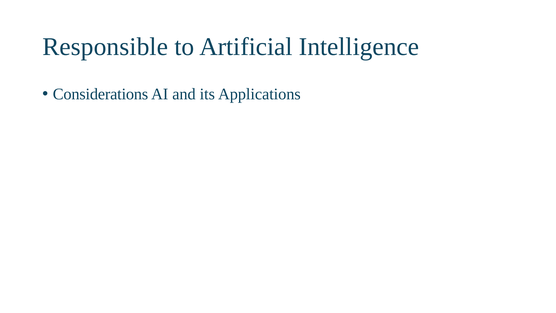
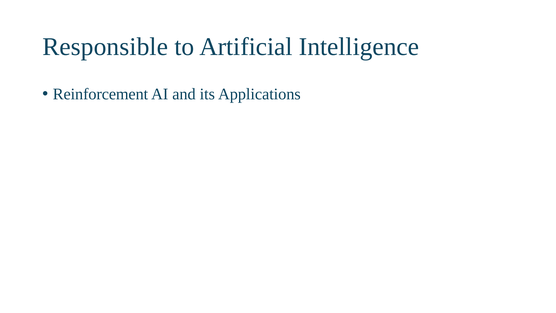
Considerations: Considerations -> Reinforcement
